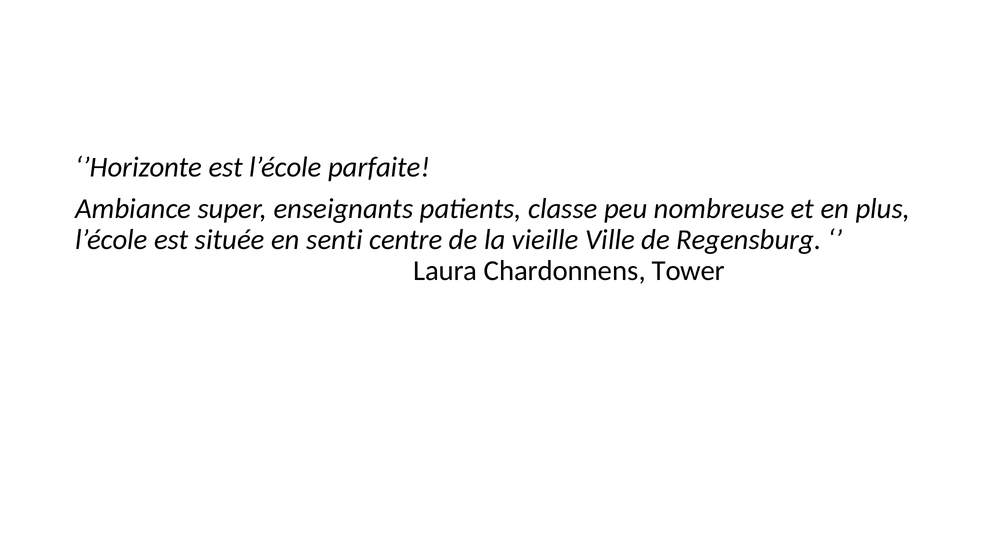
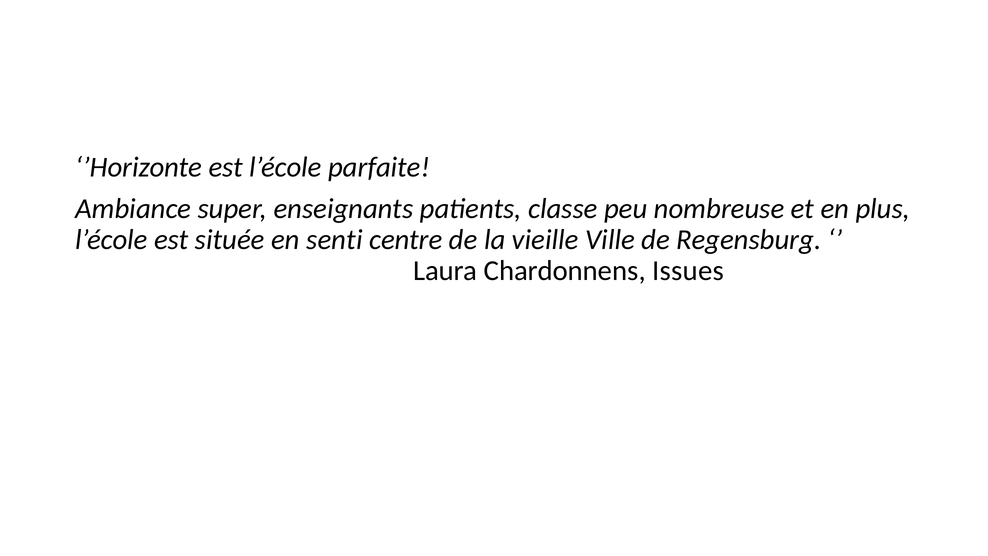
Tower: Tower -> Issues
